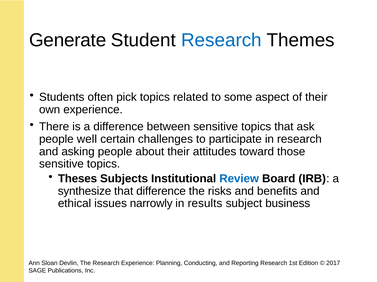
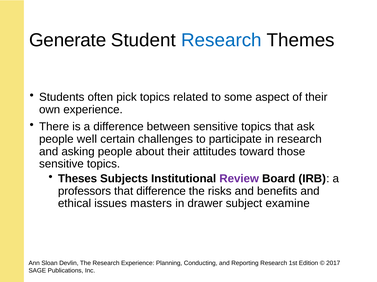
Review colour: blue -> purple
synthesize: synthesize -> professors
narrowly: narrowly -> masters
results: results -> drawer
business: business -> examine
